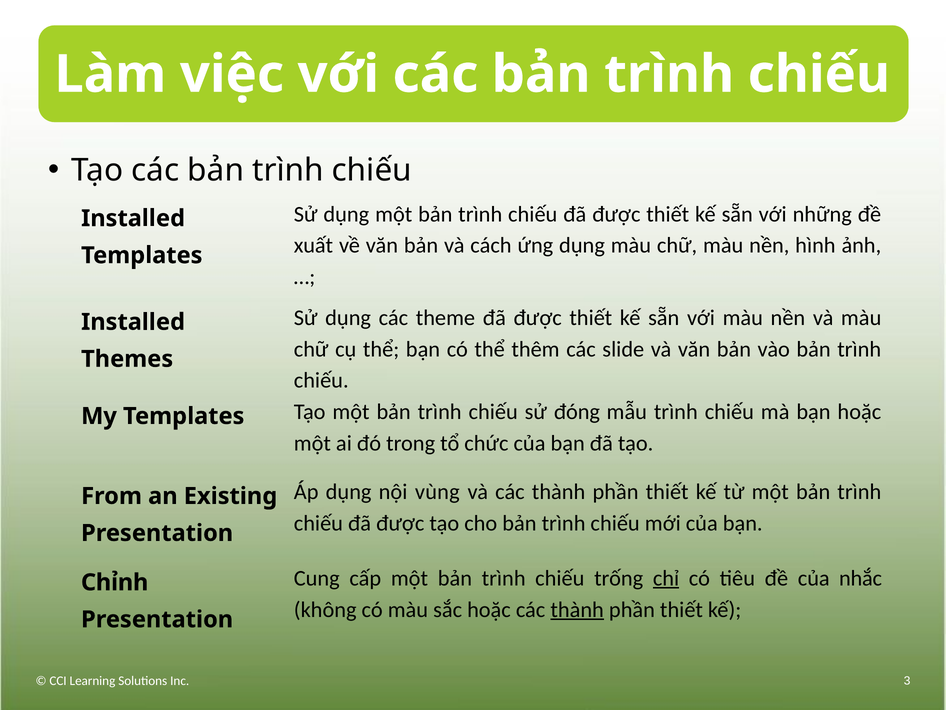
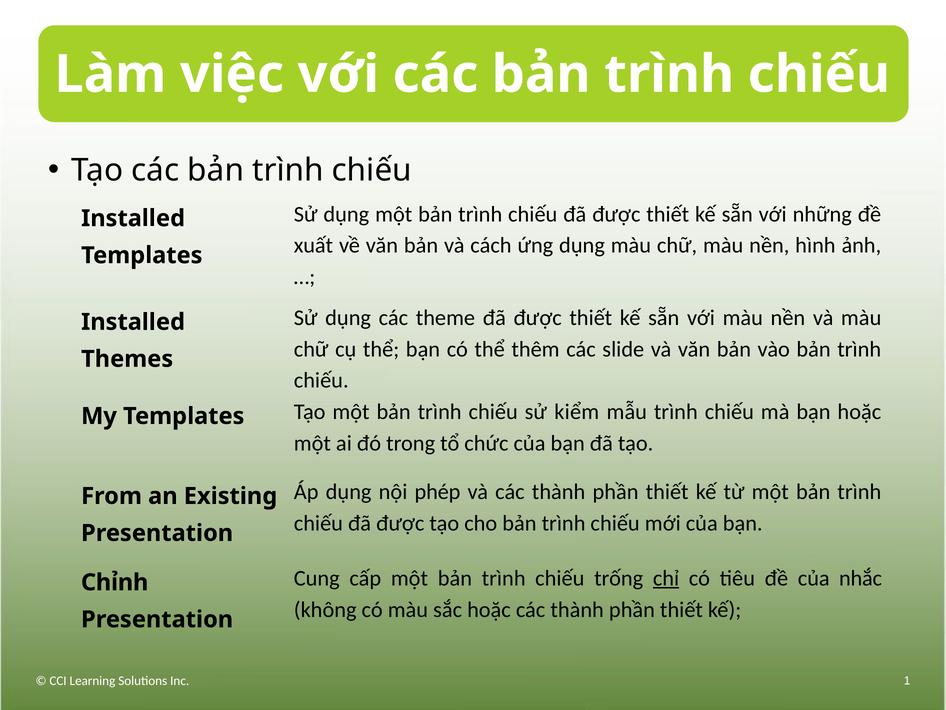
đóng: đóng -> kiểm
vùng: vùng -> phép
thành at (577, 609) underline: present -> none
3: 3 -> 1
